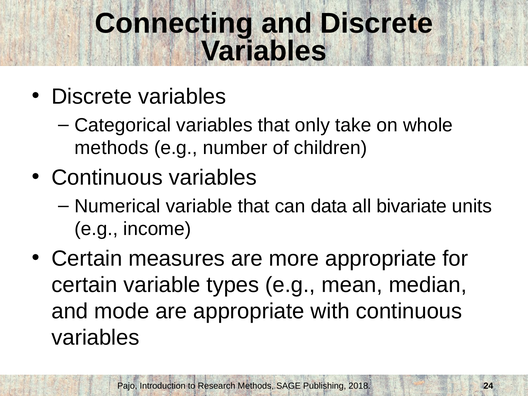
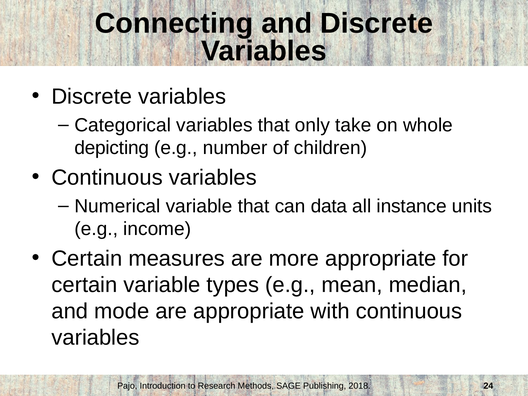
methods at (112, 148): methods -> depicting
bivariate: bivariate -> instance
